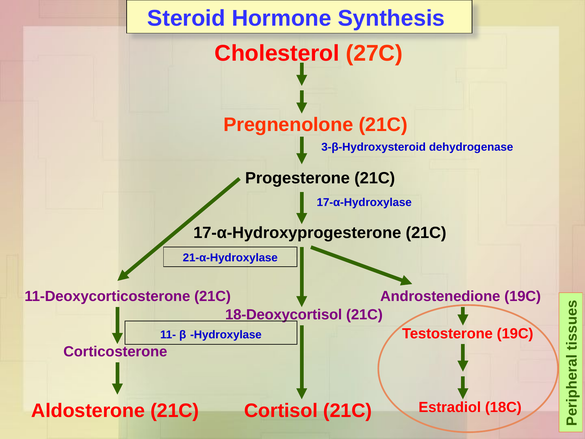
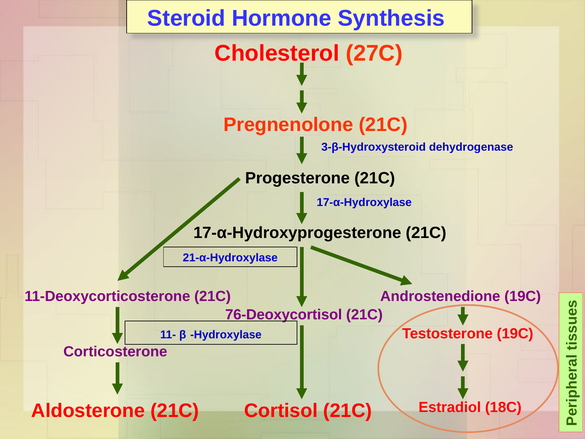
18-Deoxycortisol: 18-Deoxycortisol -> 76-Deoxycortisol
